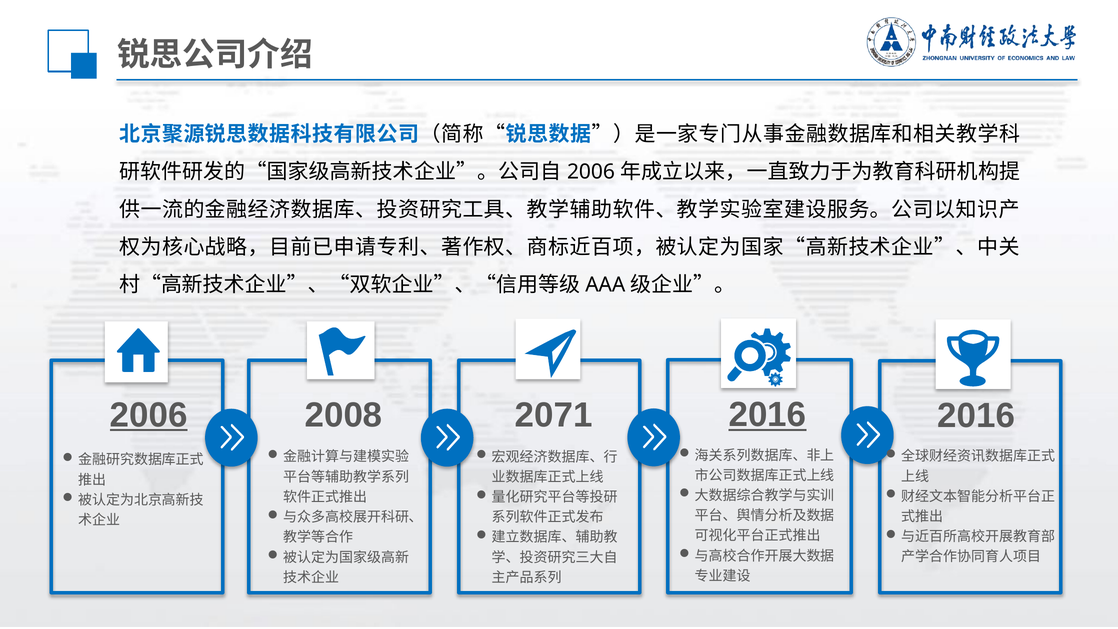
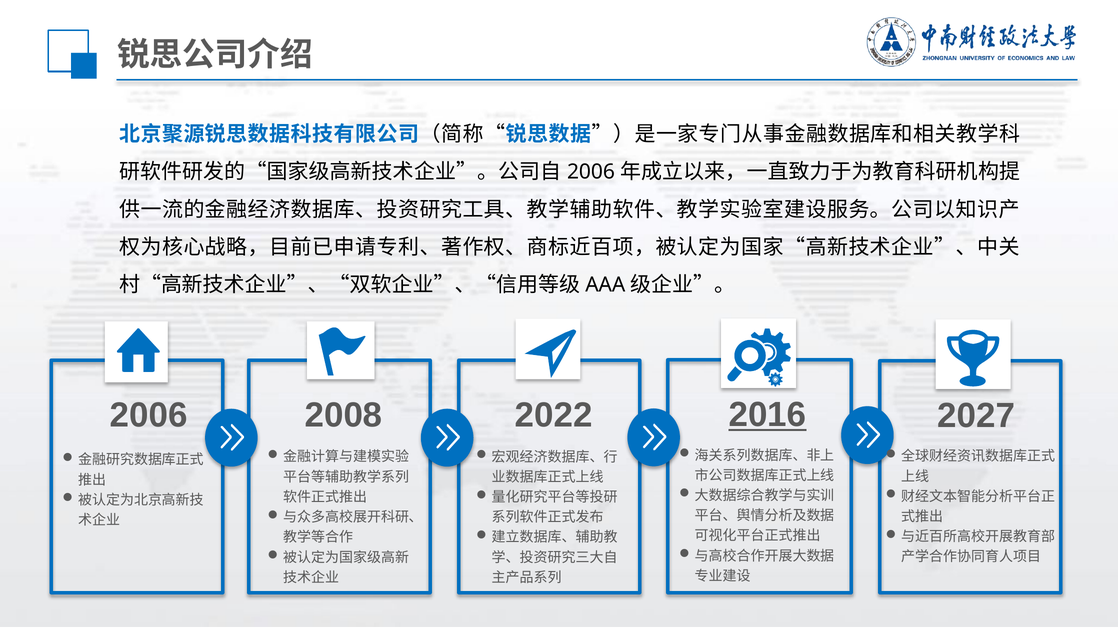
2006 underline: present -> none
2071: 2071 -> 2022
2016 at (976, 416): 2016 -> 2027
